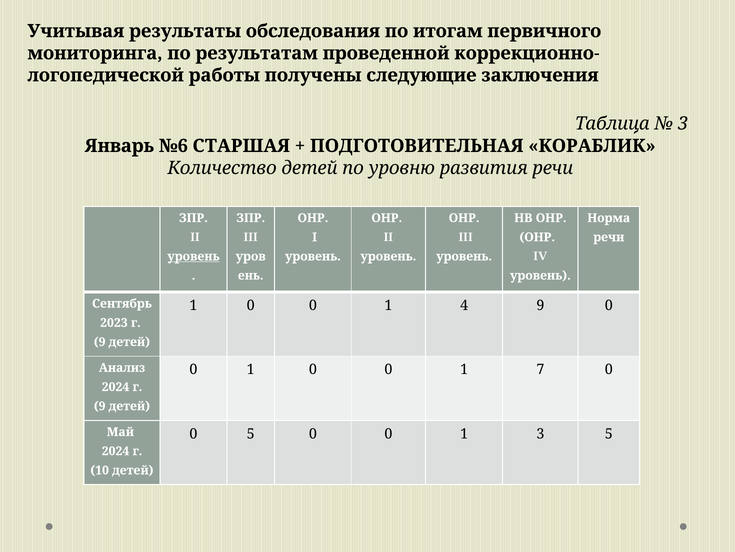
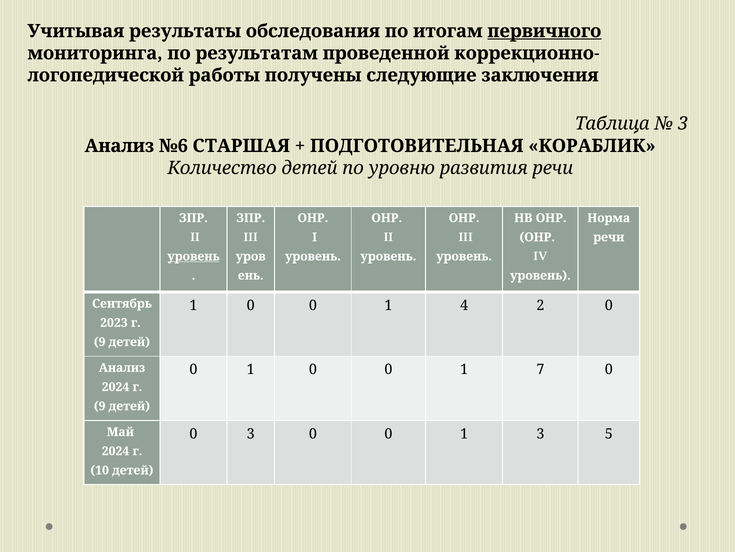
первичного underline: none -> present
Январь at (119, 146): Январь -> Анализ
4 9: 9 -> 2
0 5: 5 -> 3
